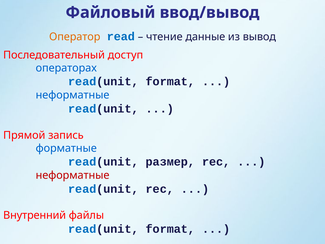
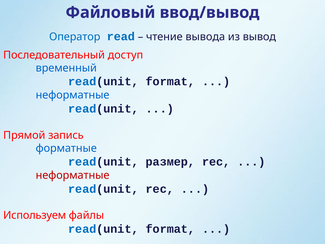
Оператор colour: orange -> blue
данные: данные -> вывода
операторах: операторах -> временный
Внутренний: Внутренний -> Используем
